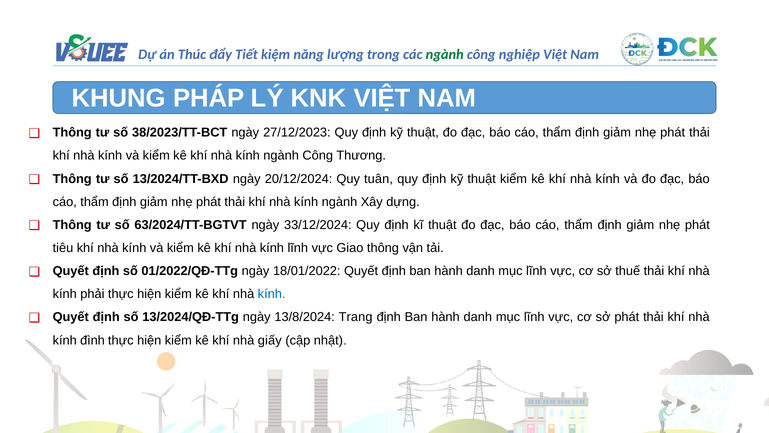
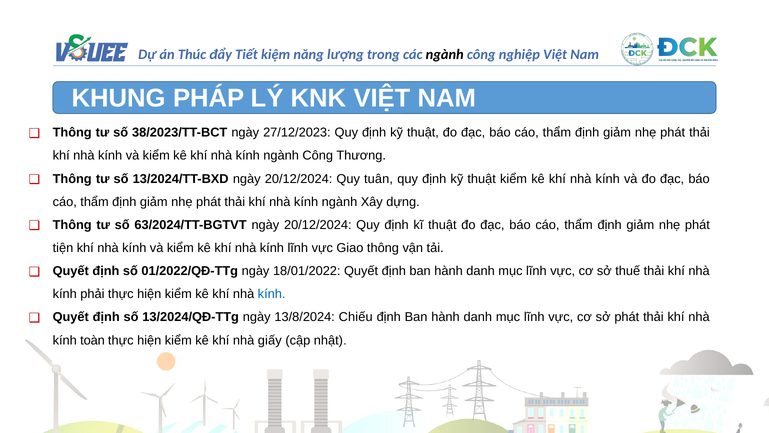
ngành at (445, 55) colour: green -> black
63/2024/TT-BGTVT ngày 33/12/2024: 33/12/2024 -> 20/12/2024
tiêu: tiêu -> tiện
Trang: Trang -> Chiếu
đình: đình -> toàn
